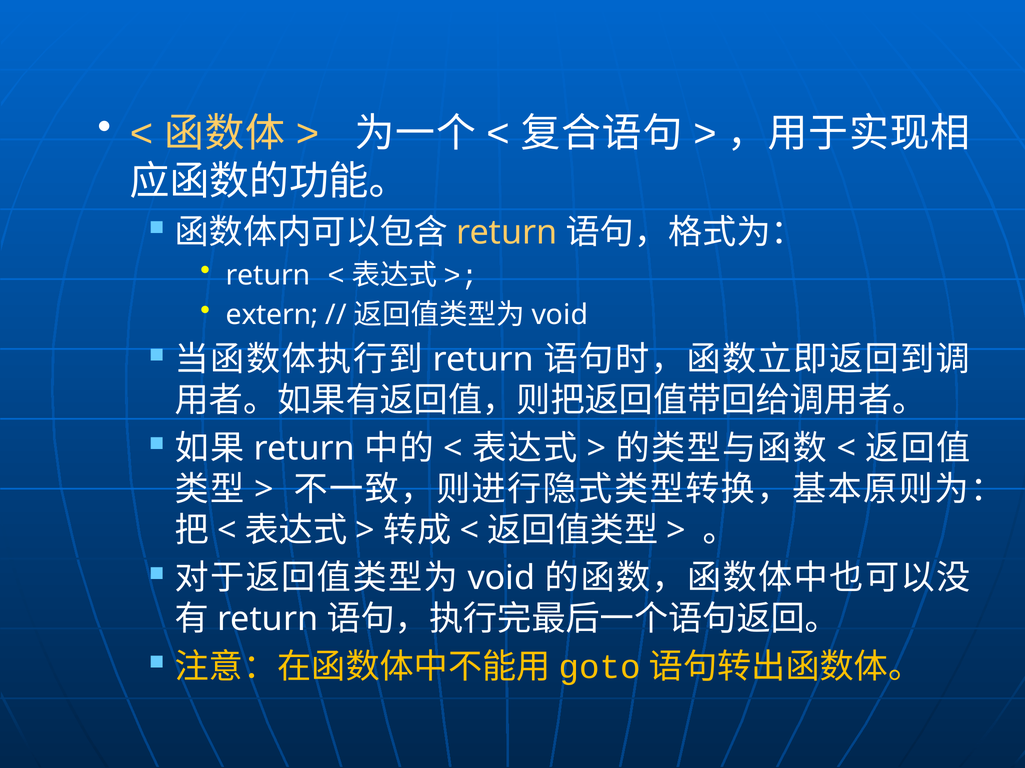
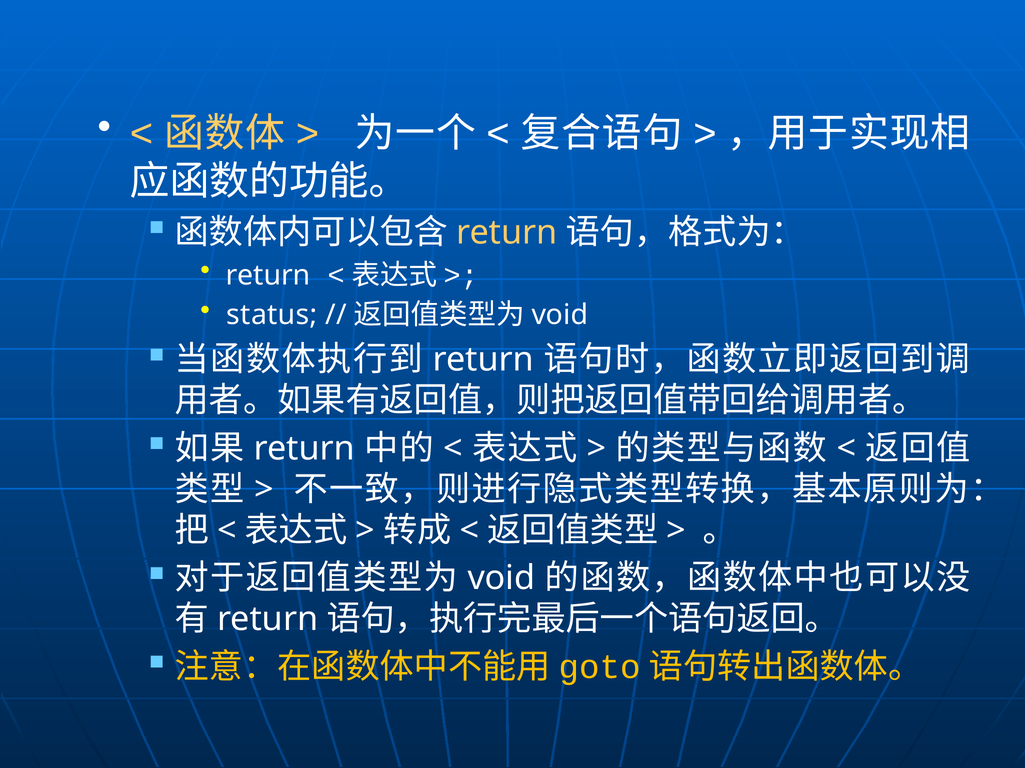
extern: extern -> status
